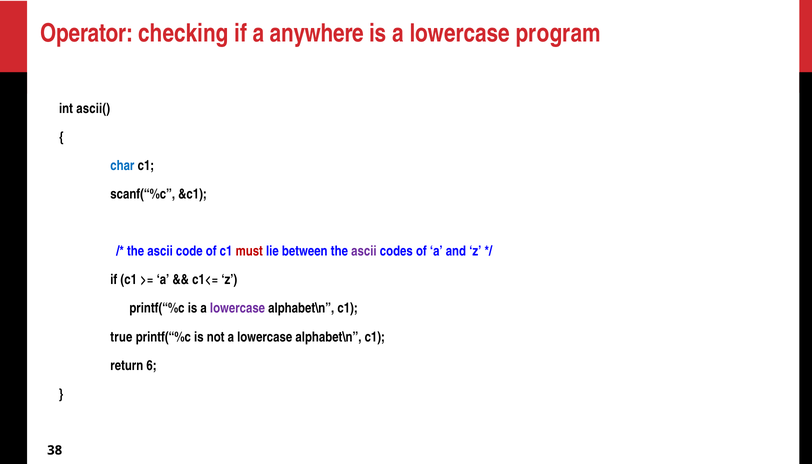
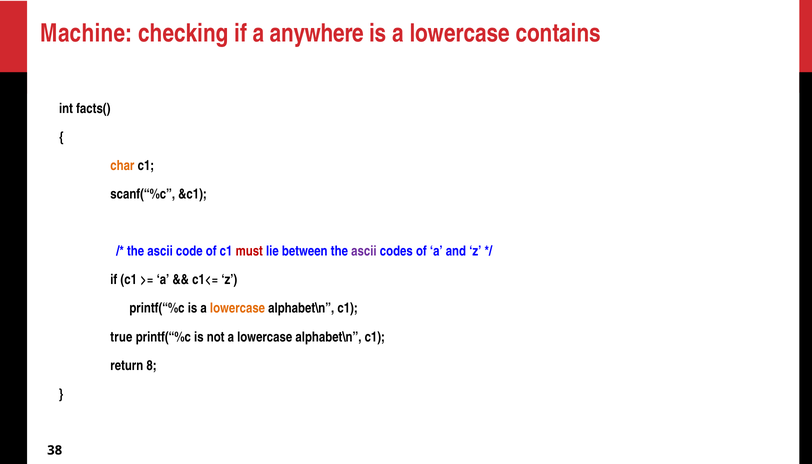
Operator: Operator -> Machine
program: program -> contains
ascii(: ascii( -> facts(
char colour: blue -> orange
lowercase at (238, 308) colour: purple -> orange
6: 6 -> 8
